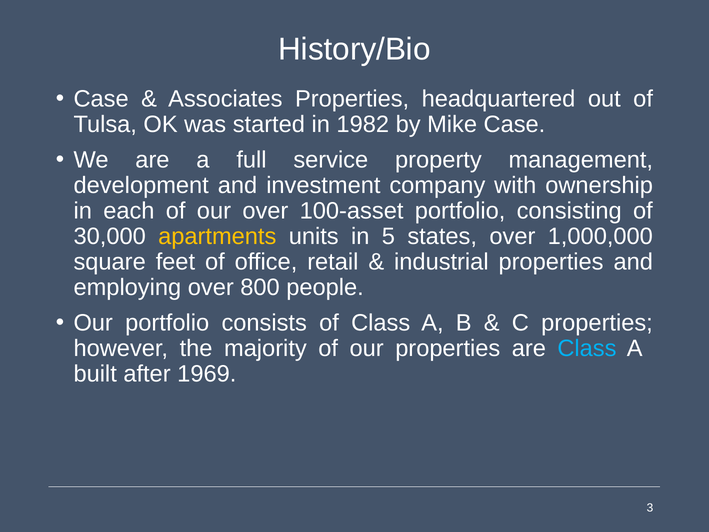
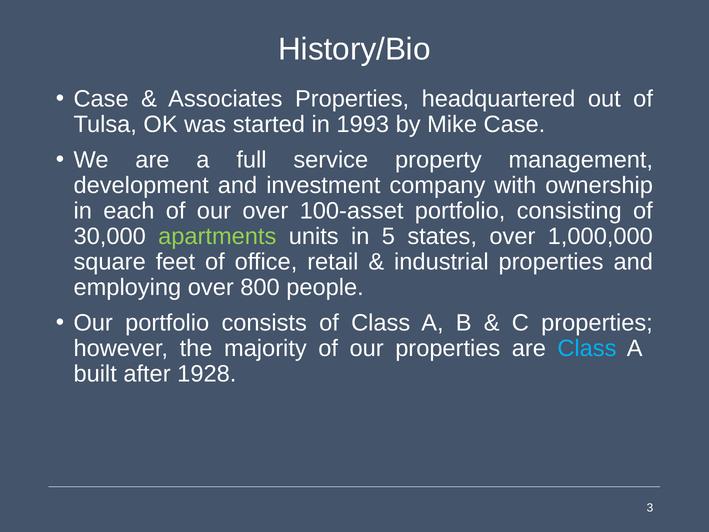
1982: 1982 -> 1993
apartments colour: yellow -> light green
1969: 1969 -> 1928
